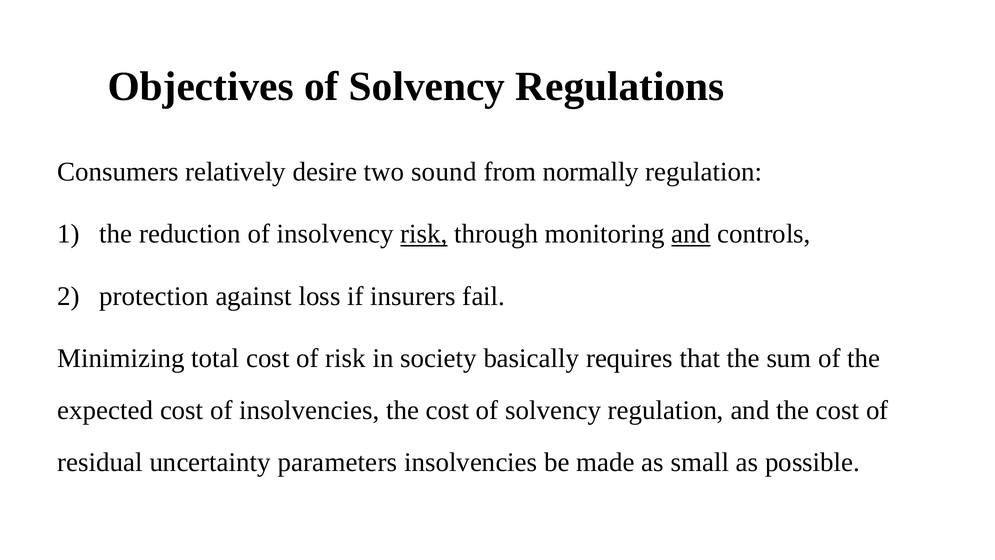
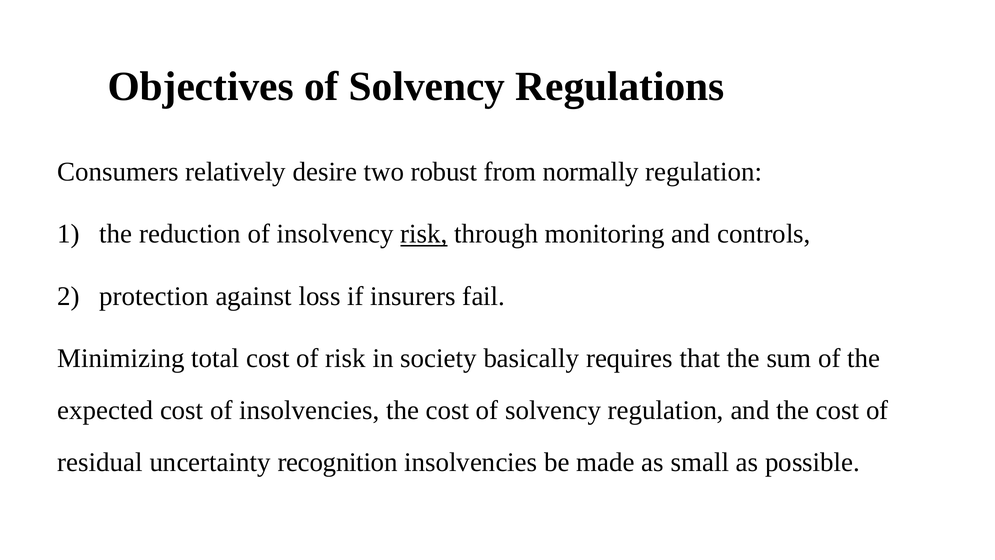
sound: sound -> robust
and at (691, 234) underline: present -> none
parameters: parameters -> recognition
